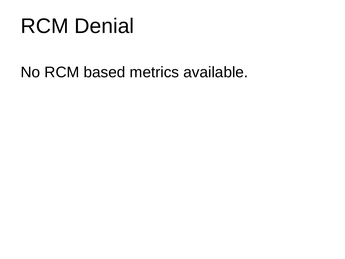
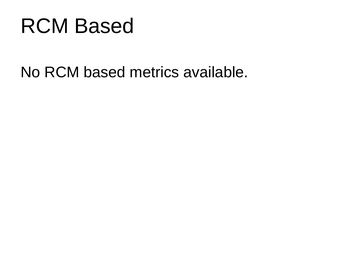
Denial at (104, 26): Denial -> Based
